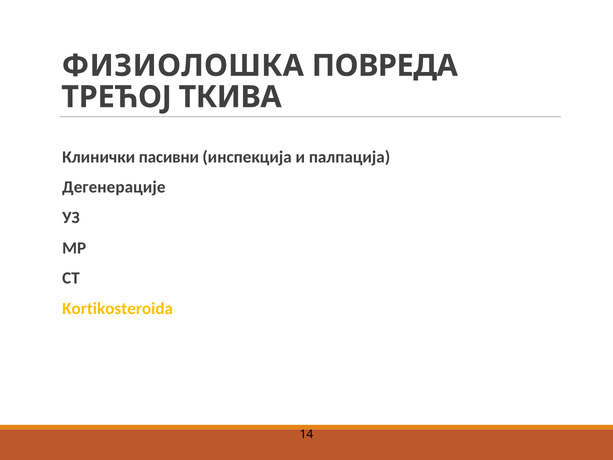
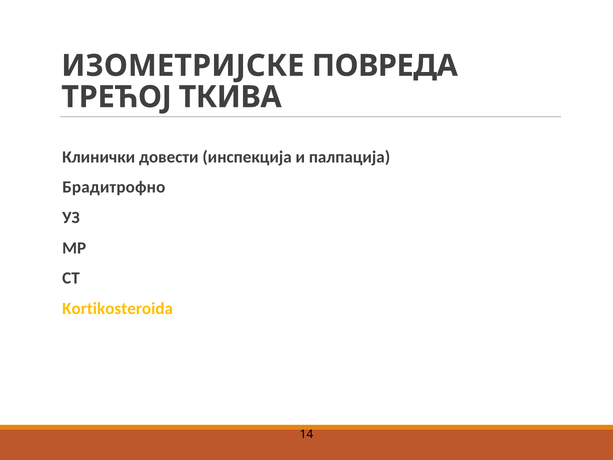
ФИЗИОЛОШКА: ФИЗИОЛОШКА -> ИЗОМЕТРИЈСКЕ
пасивни: пасивни -> довести
Дегенерације: Дегенерације -> Брадитрофно
